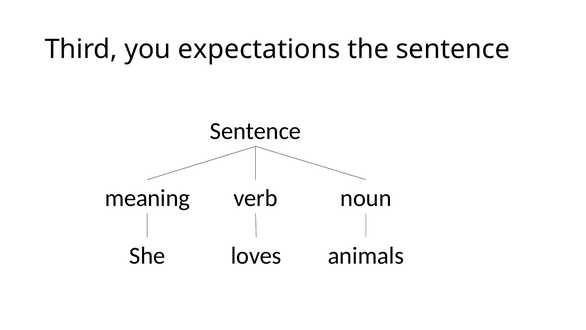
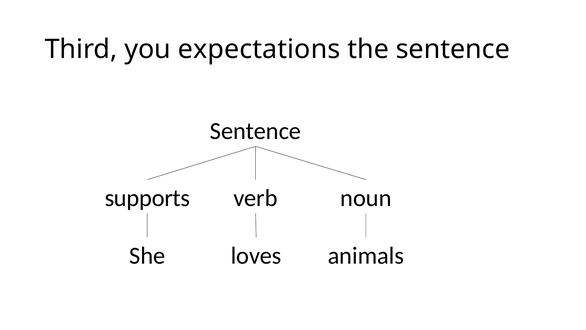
meaning: meaning -> supports
